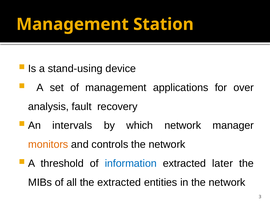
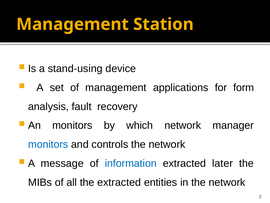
over: over -> form
An intervals: intervals -> monitors
monitors at (48, 144) colour: orange -> blue
threshold: threshold -> message
